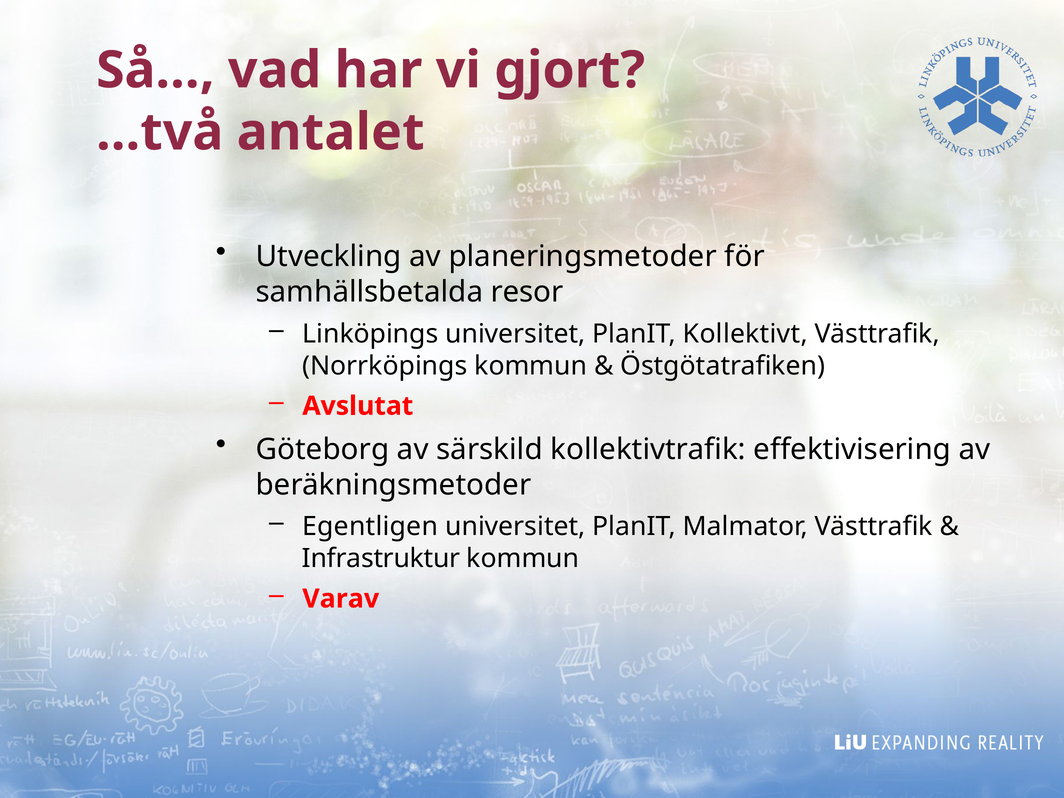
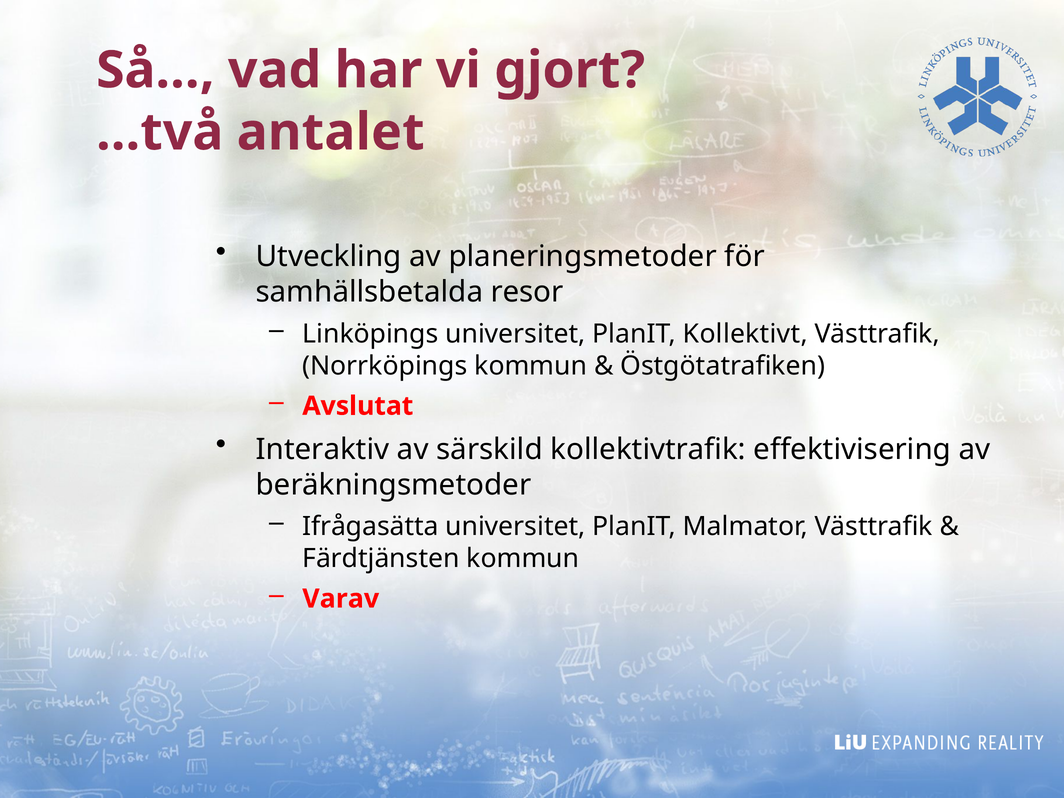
Göteborg: Göteborg -> Interaktiv
Egentligen: Egentligen -> Ifrågasätta
Infrastruktur: Infrastruktur -> Färdtjänsten
